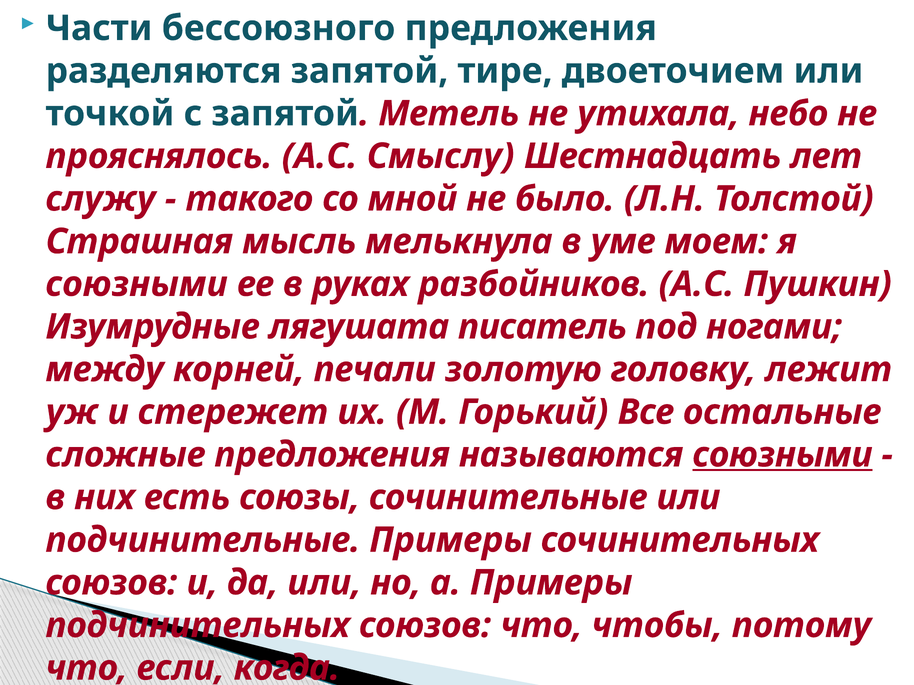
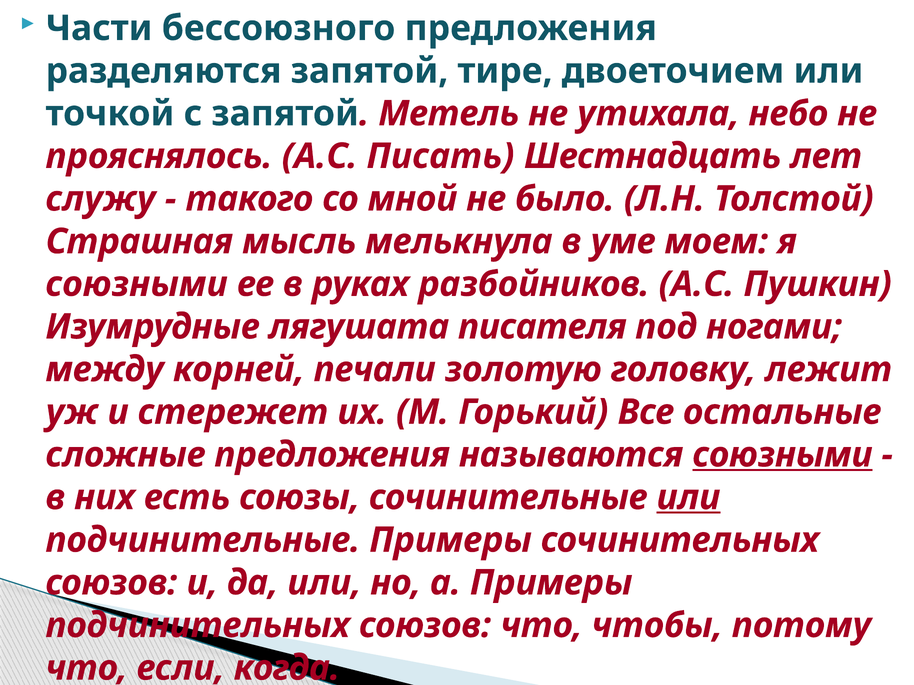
Смыслу: Смыслу -> Писать
писатель: писатель -> писателя
или at (688, 498) underline: none -> present
